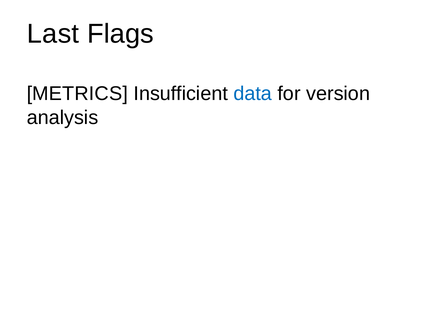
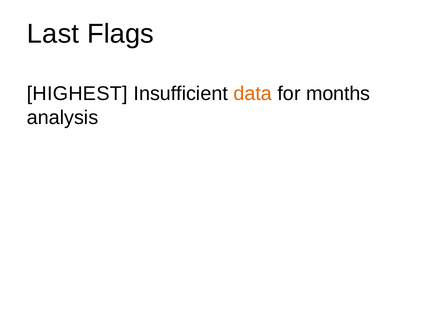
METRICS: METRICS -> HIGHEST
data colour: blue -> orange
version: version -> months
